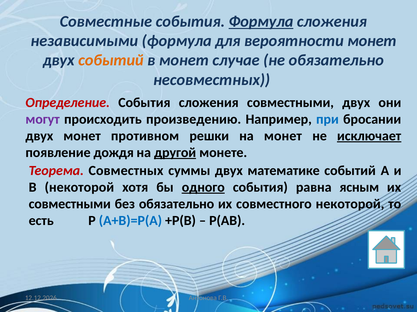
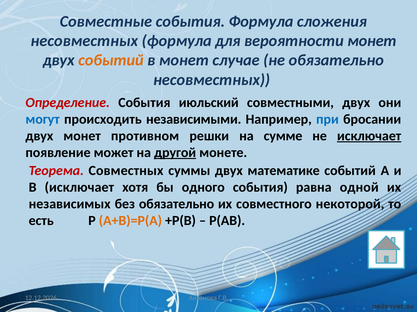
Формула at (261, 22) underline: present -> none
независимыми at (84, 41): независимыми -> несовместных
События сложения: сложения -> июльский
могут colour: purple -> blue
произведению: произведению -> независимыми
на монет: монет -> сумме
дождя: дождя -> может
B некоторой: некоторой -> исключает
одного underline: present -> none
ясным: ясным -> одной
совместными at (70, 204): совместными -> независимых
A+B)=P(A colour: blue -> orange
